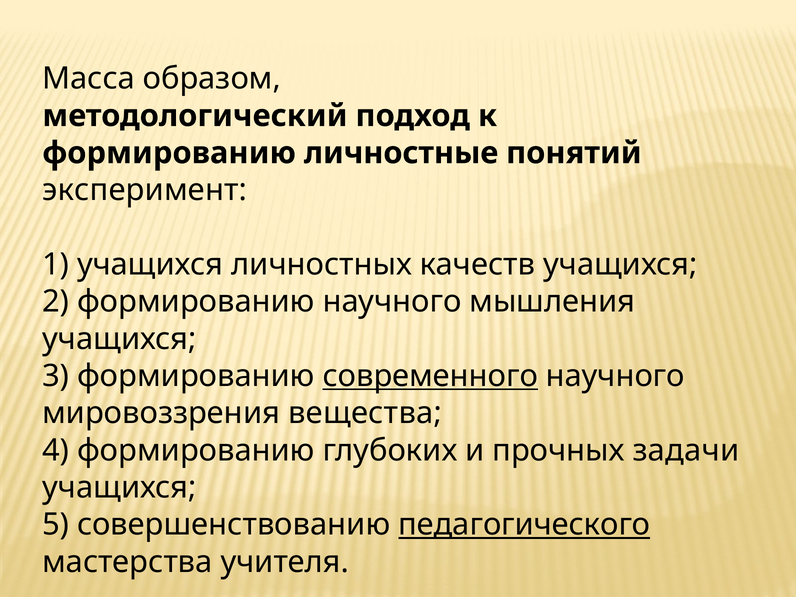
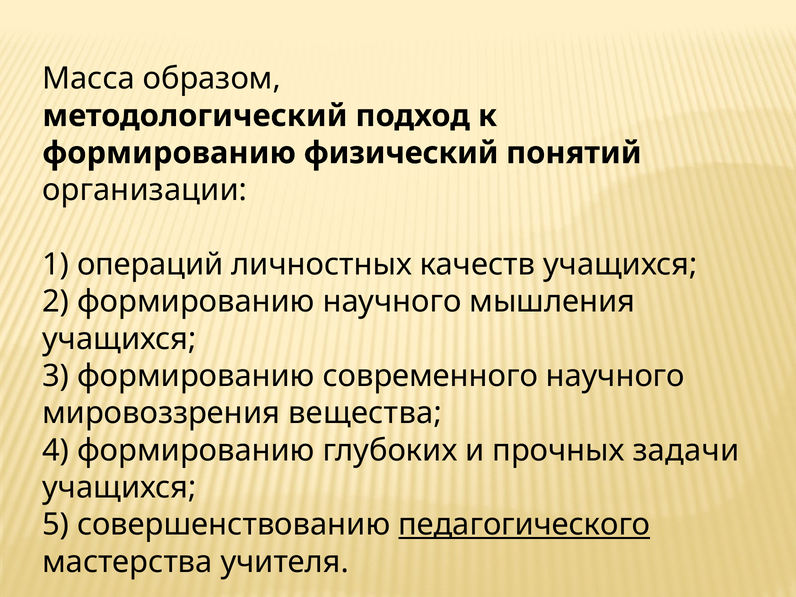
личностные: личностные -> физический
эксперимент: эксперимент -> организации
1 учащихся: учащихся -> операций
современного underline: present -> none
